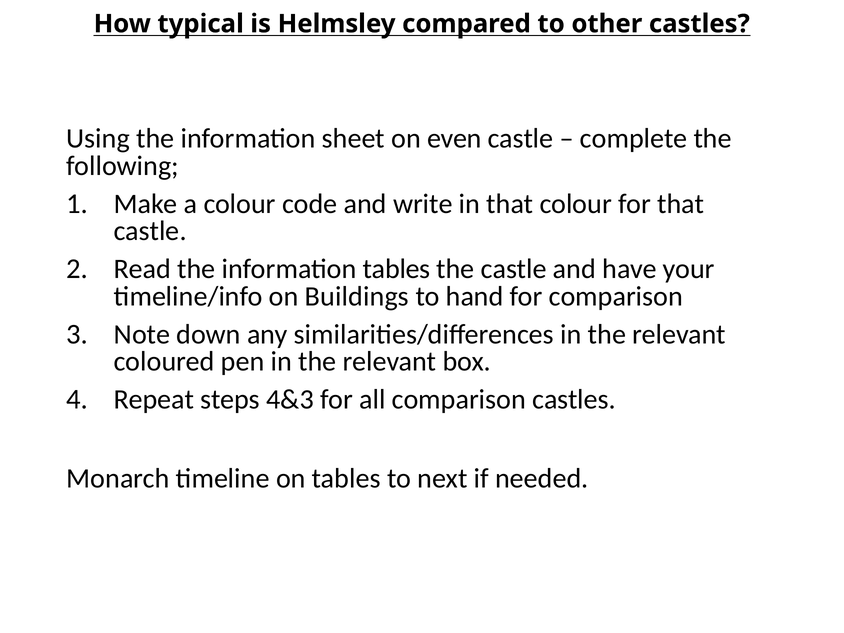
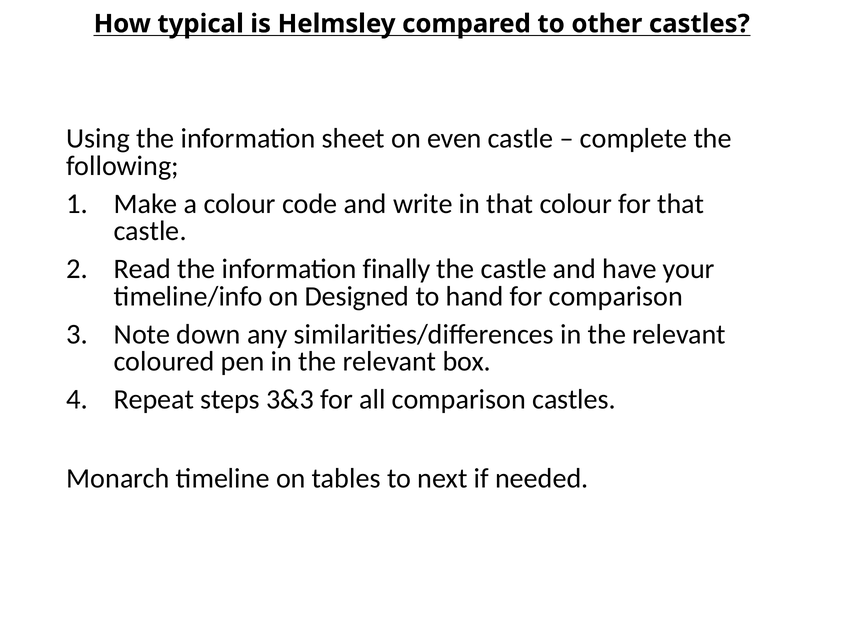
information tables: tables -> finally
Buildings: Buildings -> Designed
4&3: 4&3 -> 3&3
